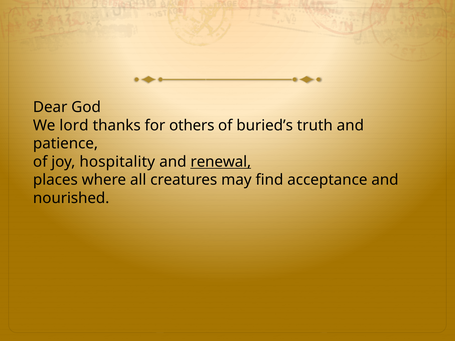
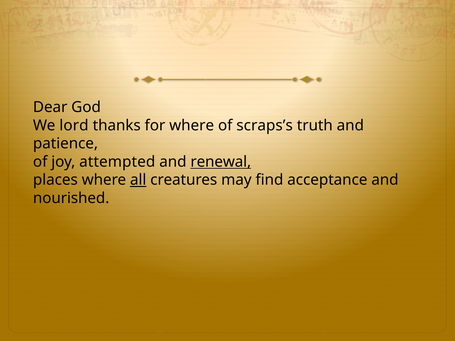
for others: others -> where
buried’s: buried’s -> scraps’s
hospitality: hospitality -> attempted
all underline: none -> present
